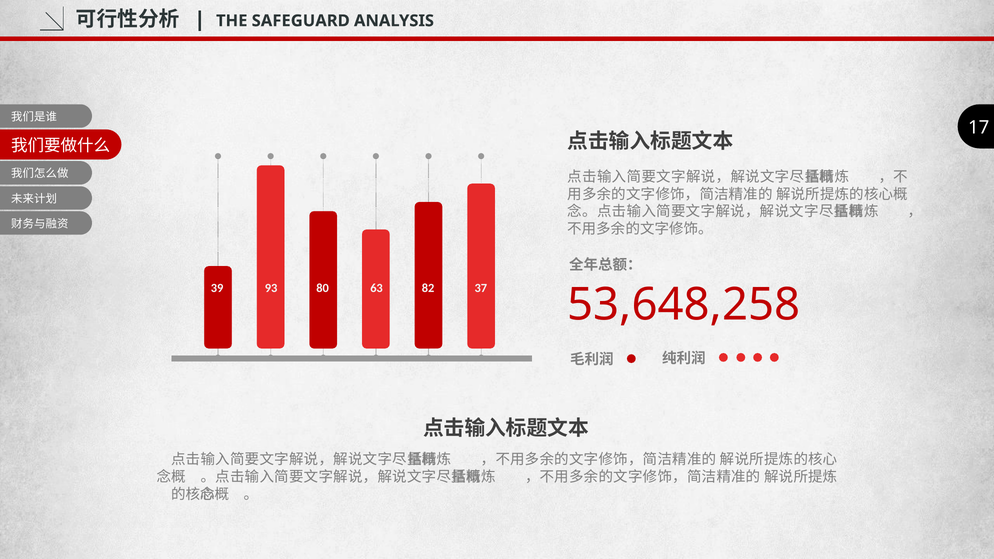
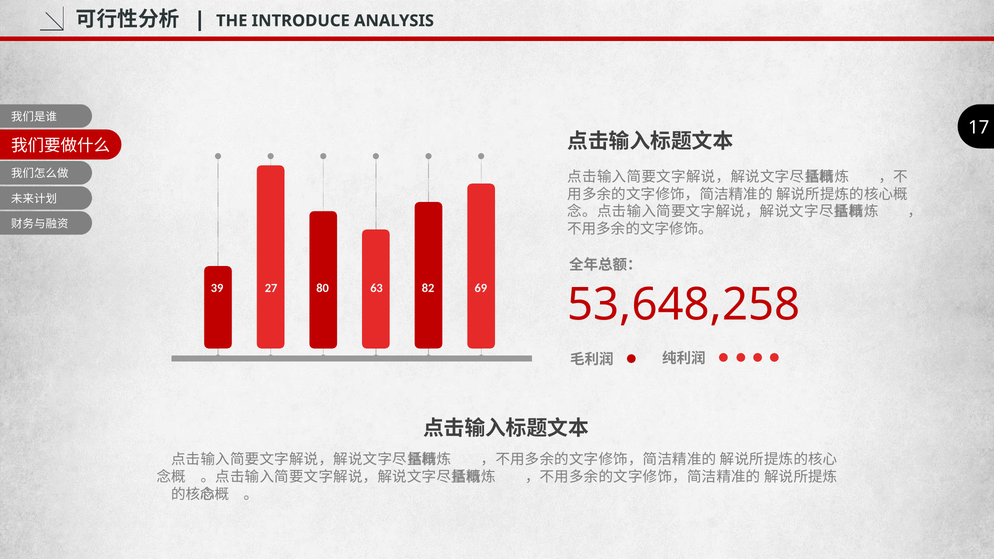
SAFEGUARD: SAFEGUARD -> INTRODUCE
93: 93 -> 27
37: 37 -> 69
